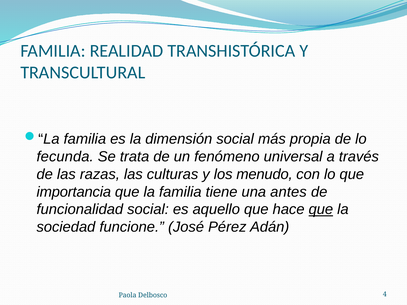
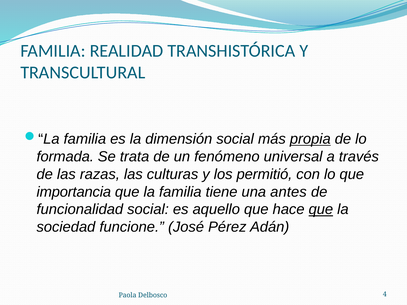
propia underline: none -> present
fecunda: fecunda -> formada
menudo: menudo -> permitió
